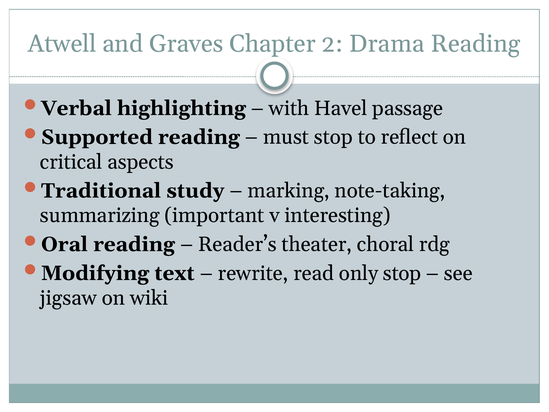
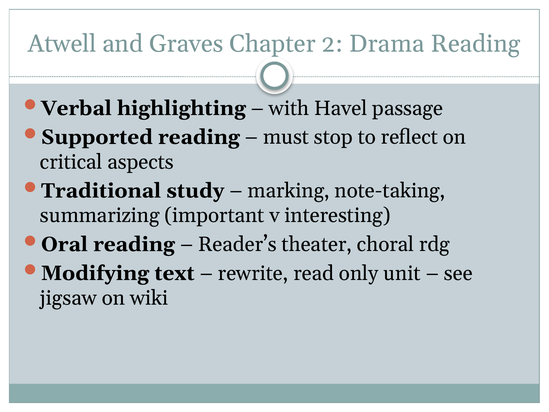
only stop: stop -> unit
